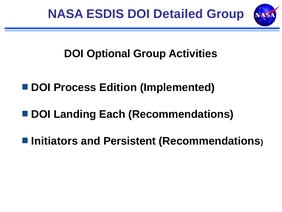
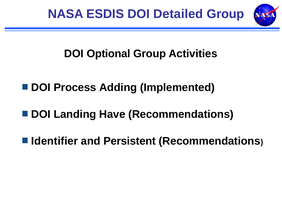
Edition: Edition -> Adding
Each: Each -> Have
Initiators: Initiators -> Identifier
